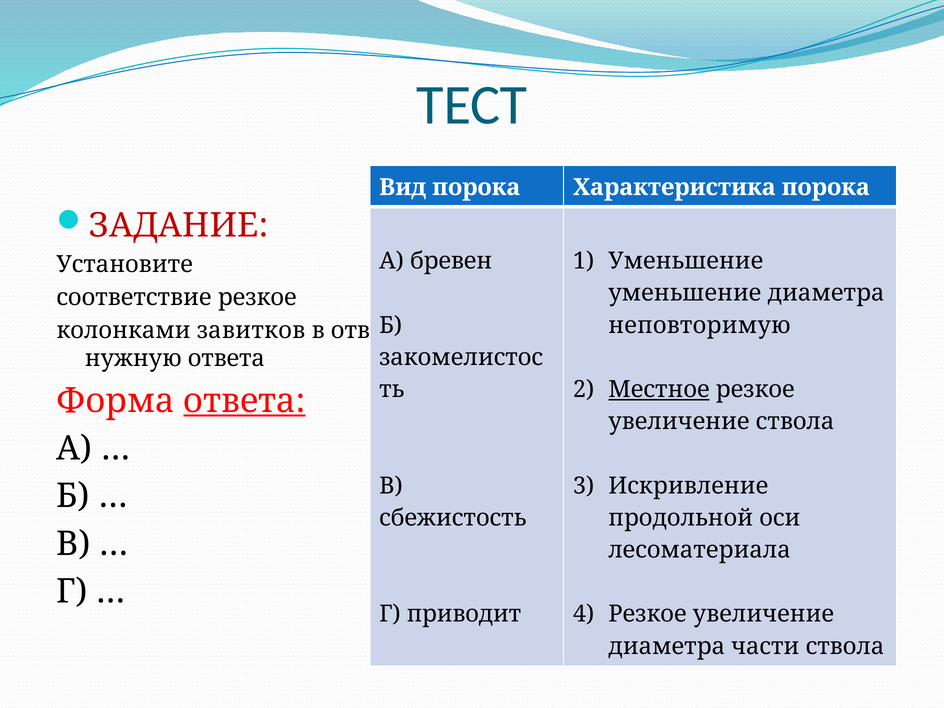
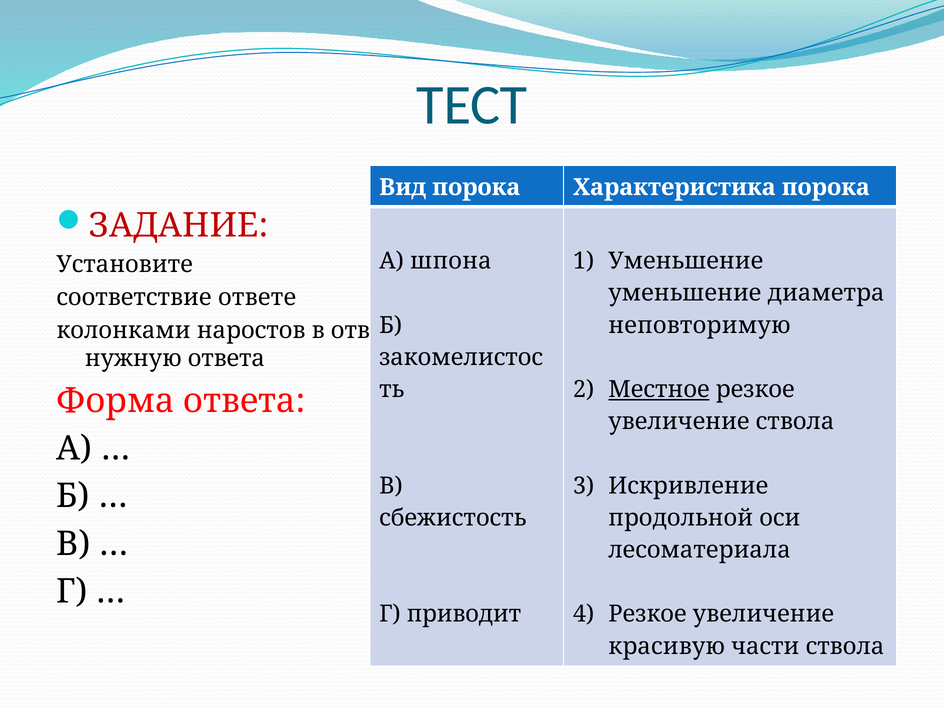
бревен: бревен -> шпона
соответствие резкое: резкое -> ответе
завитков: завитков -> наростов
ответа at (245, 401) underline: present -> none
диаметра at (667, 646): диаметра -> красивую
